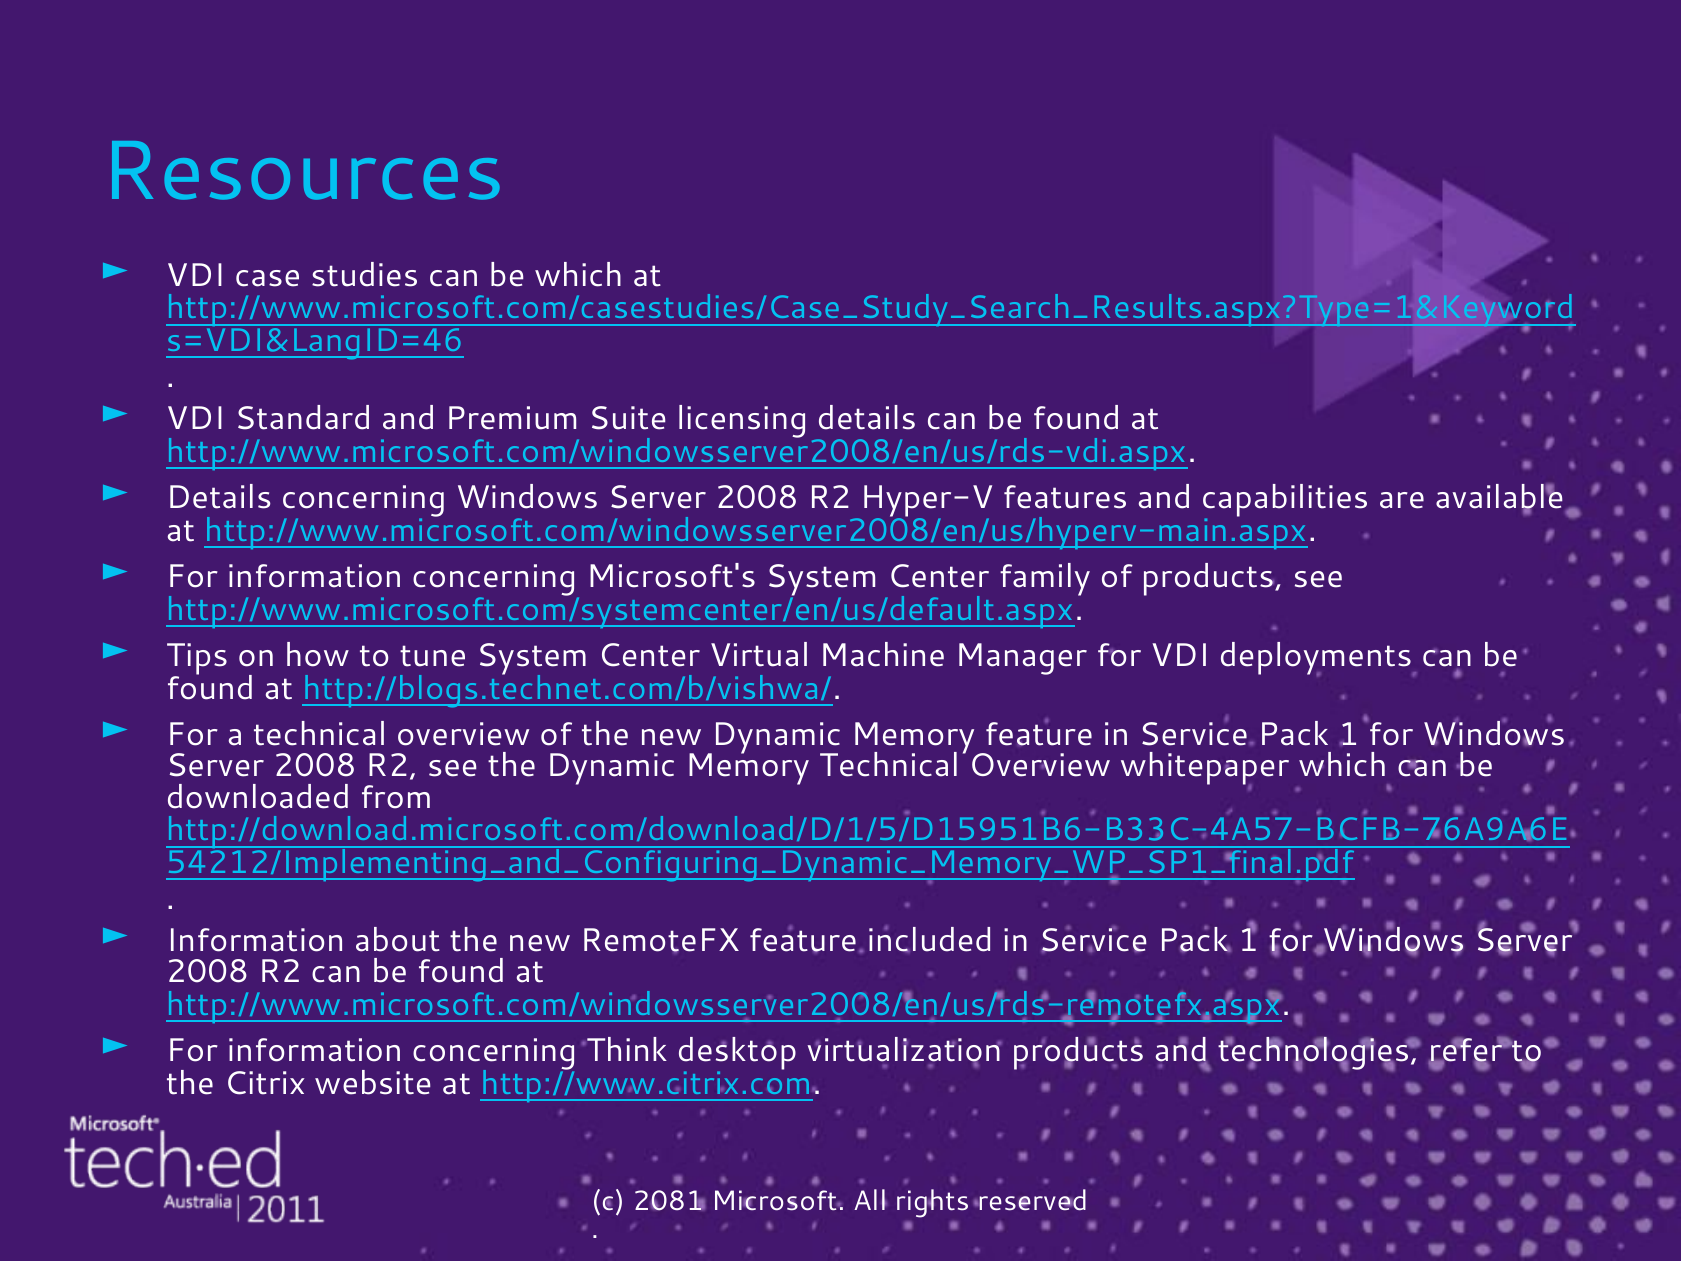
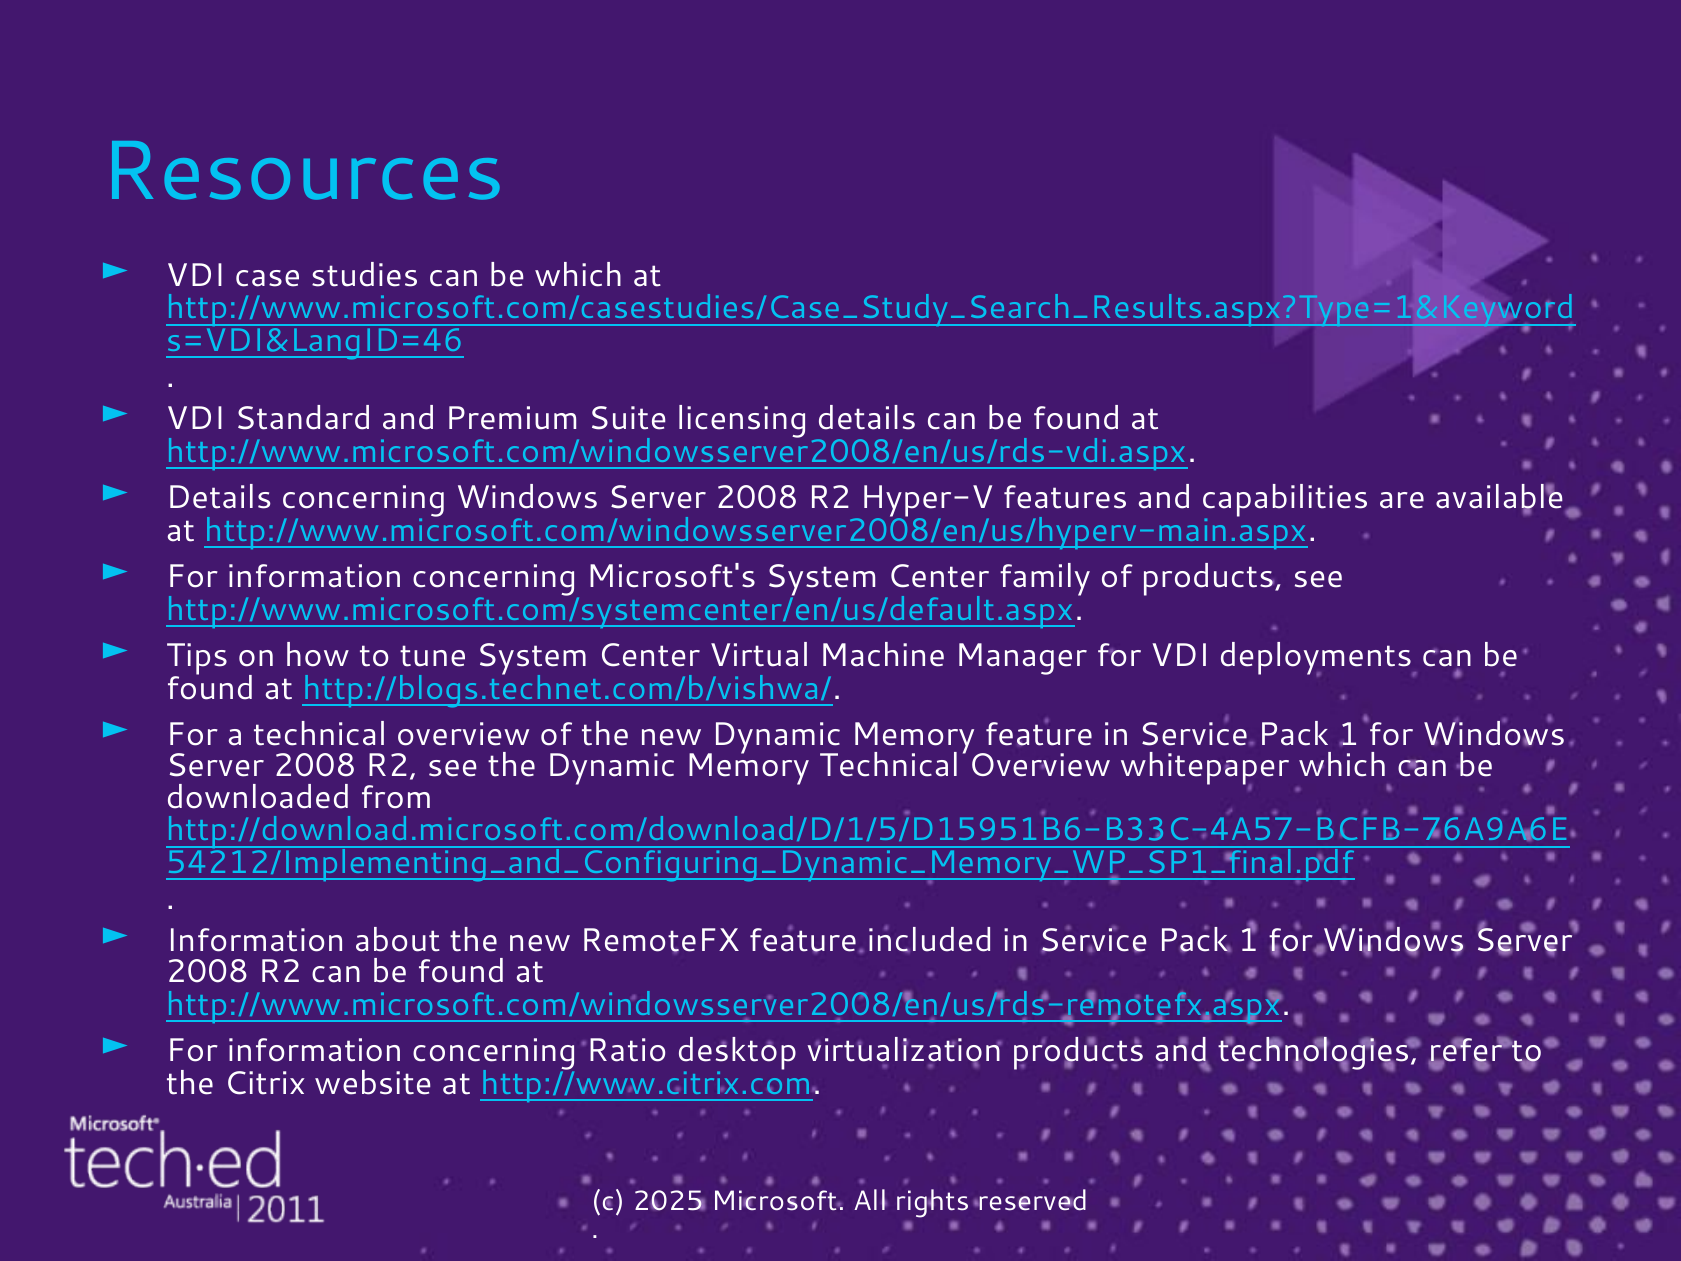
Think: Think -> Ratio
2081: 2081 -> 2025
